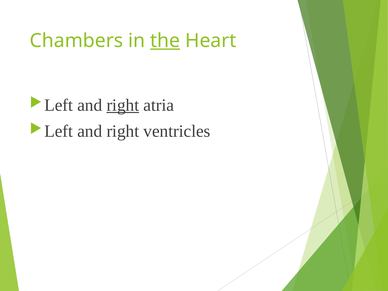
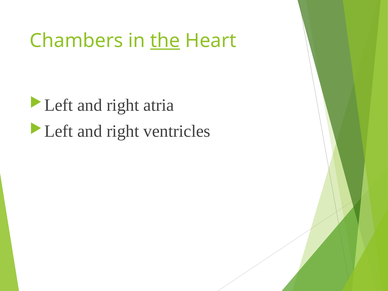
right at (123, 105) underline: present -> none
